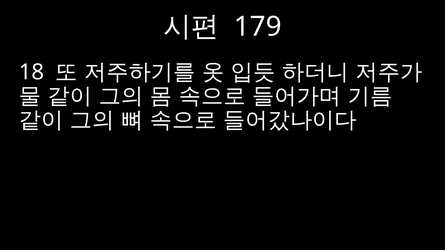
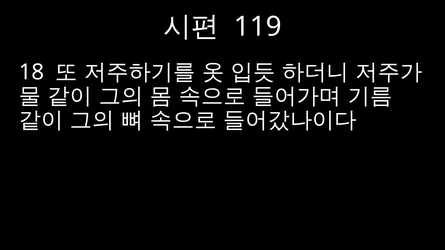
179: 179 -> 119
